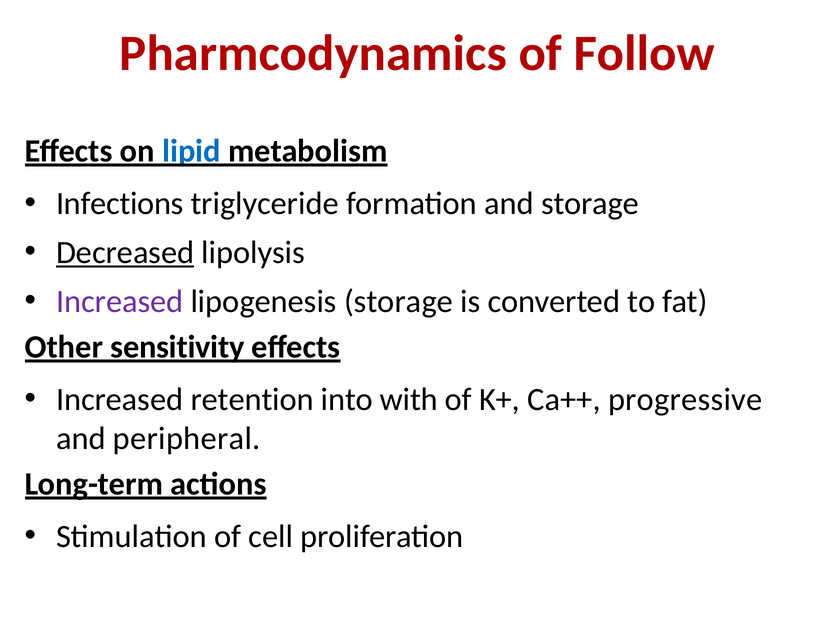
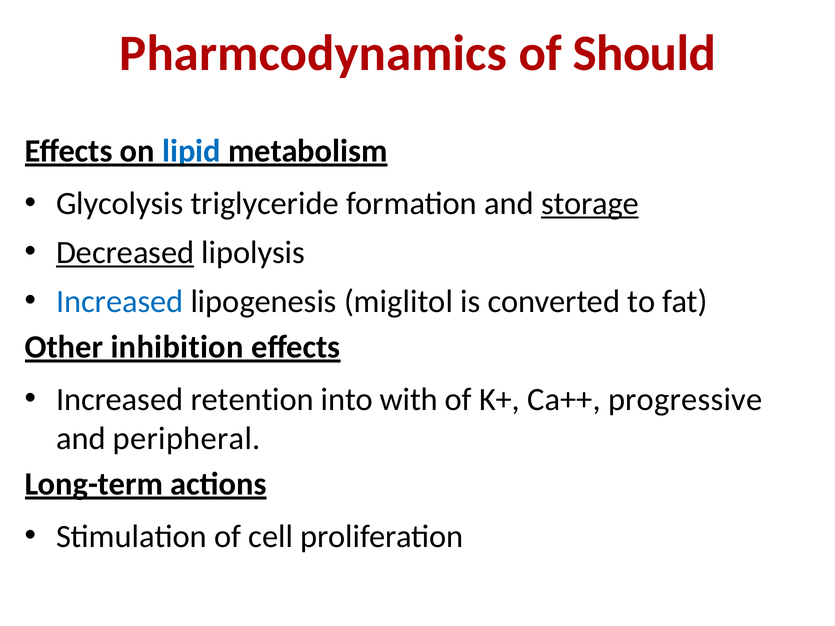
Follow: Follow -> Should
Infections: Infections -> Glycolysis
storage at (590, 204) underline: none -> present
Increased at (120, 302) colour: purple -> blue
lipogenesis storage: storage -> miglitol
sensitivity: sensitivity -> inhibition
